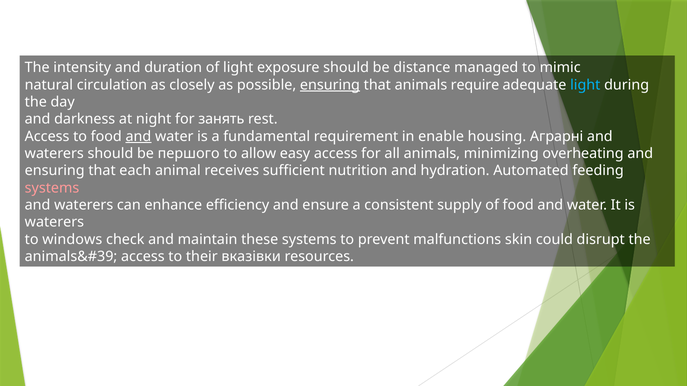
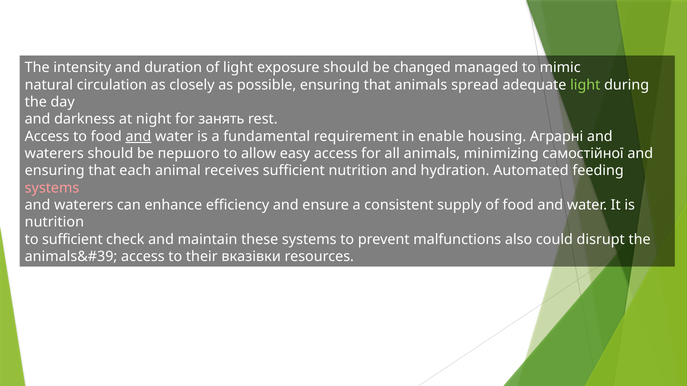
distance: distance -> changed
ensuring at (330, 85) underline: present -> none
require: require -> spread
light at (585, 85) colour: light blue -> light green
overheating: overheating -> самостійної
waterers at (54, 222): waterers -> nutrition
to windows: windows -> sufficient
skin: skin -> also
